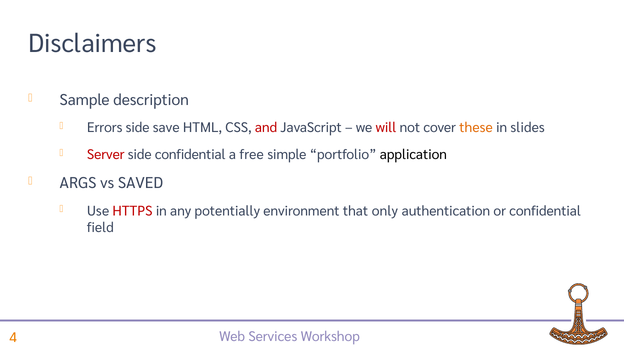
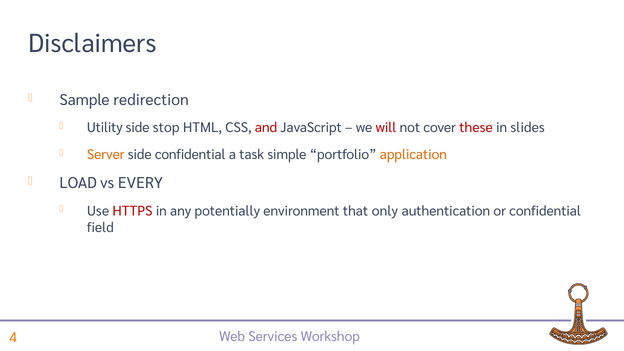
description: description -> redirection
Errors: Errors -> Utility
save: save -> stop
these colour: orange -> red
Server colour: red -> orange
free: free -> task
application colour: black -> orange
ARGS: ARGS -> LOAD
SAVED: SAVED -> EVERY
